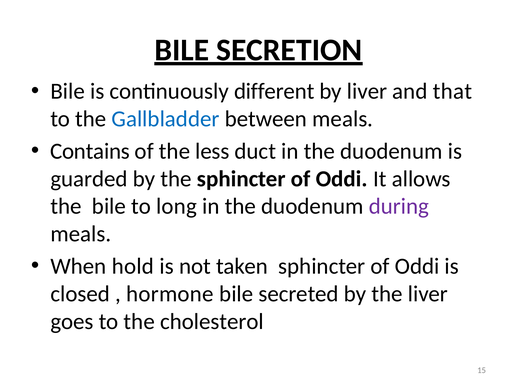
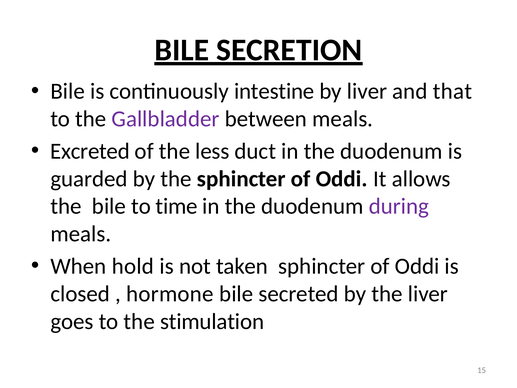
different: different -> intestine
Gallbladder colour: blue -> purple
Contains: Contains -> Excreted
long: long -> time
cholesterol: cholesterol -> stimulation
